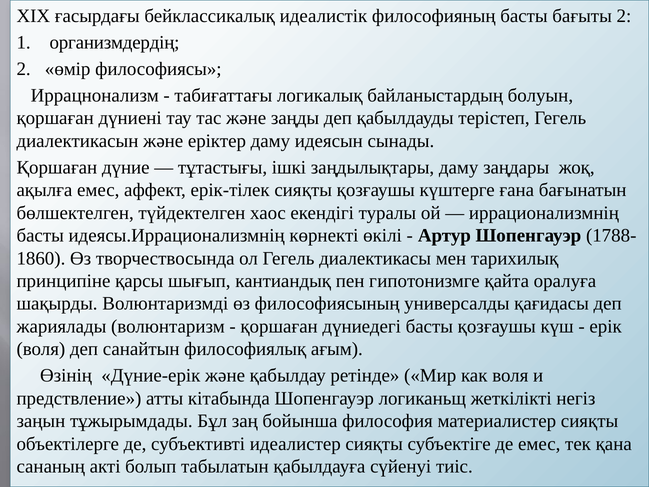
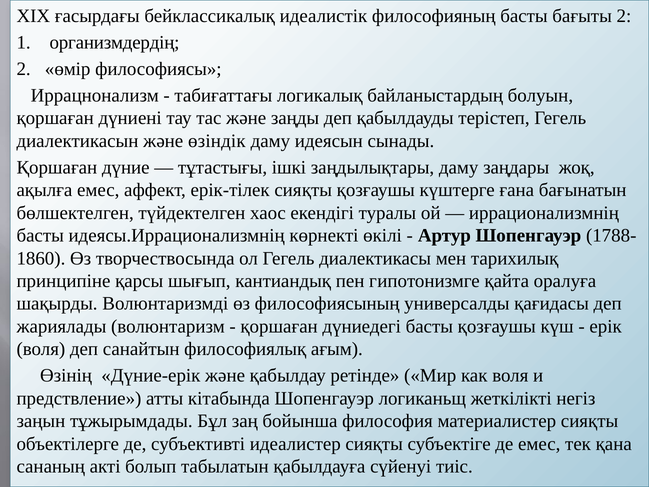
еріктер: еріктер -> өзіндік
